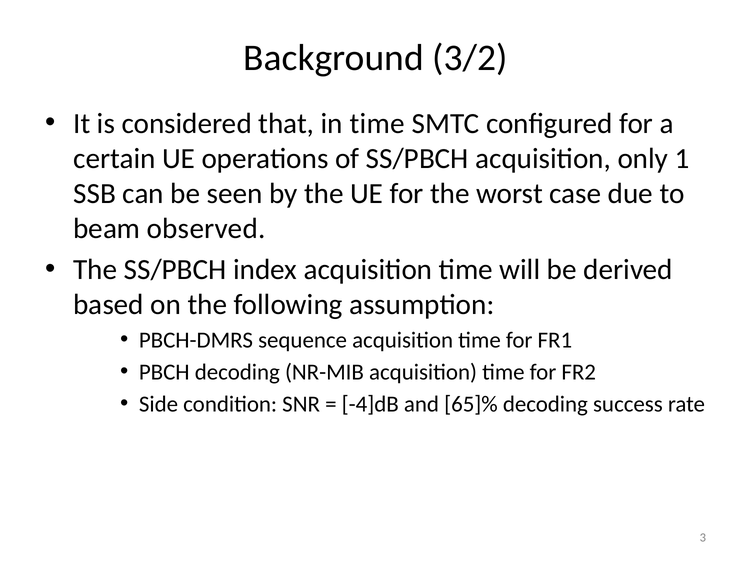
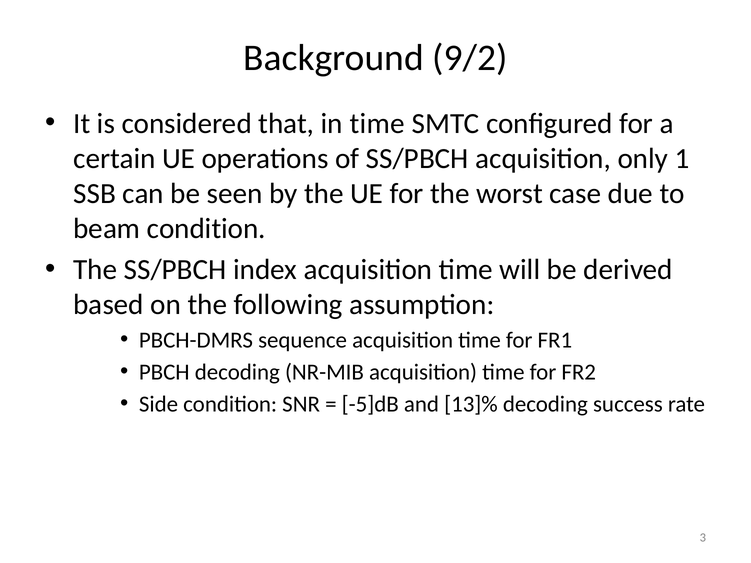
3/2: 3/2 -> 9/2
beam observed: observed -> condition
-4]dB: -4]dB -> -5]dB
65]%: 65]% -> 13]%
